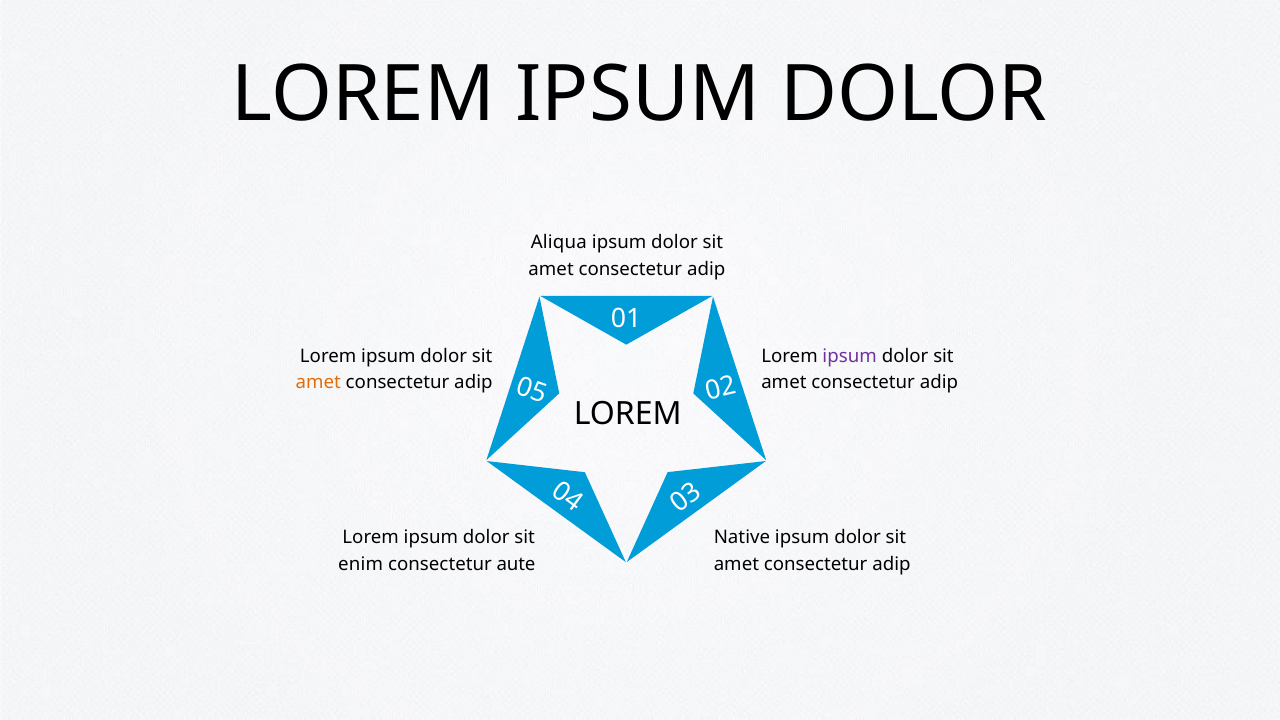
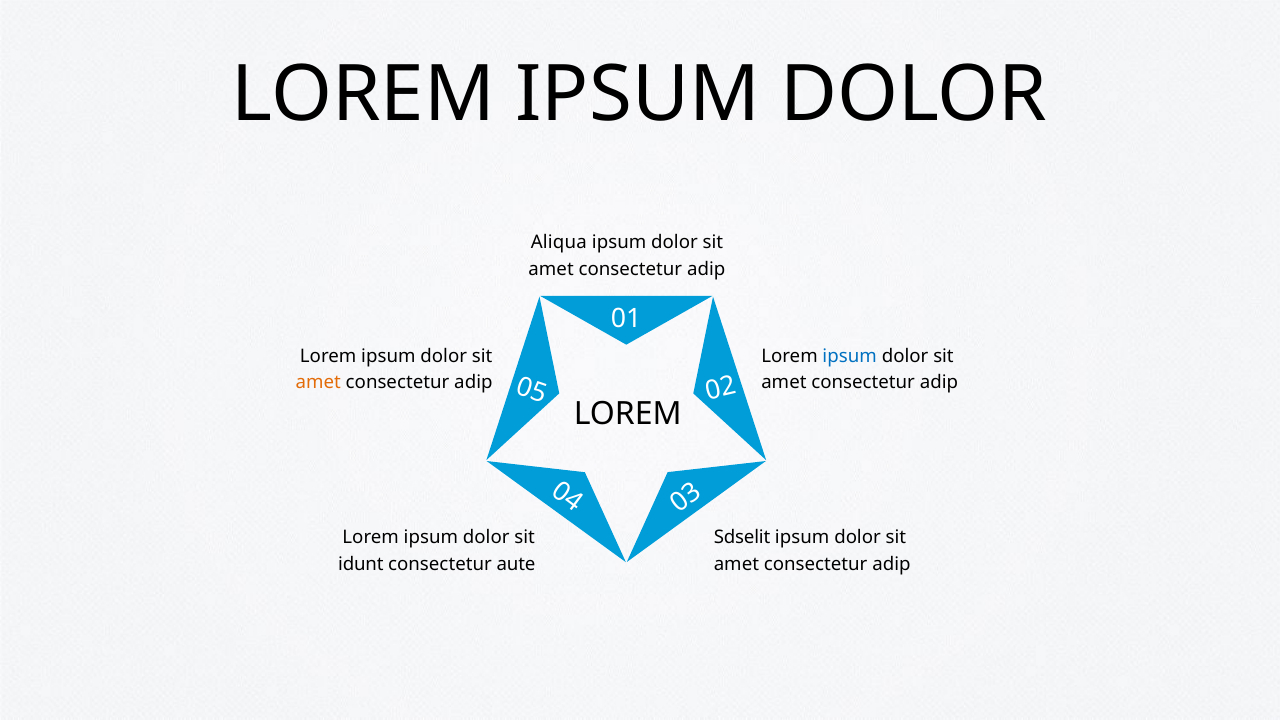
ipsum at (850, 356) colour: purple -> blue
Native: Native -> Sdselit
enim: enim -> idunt
